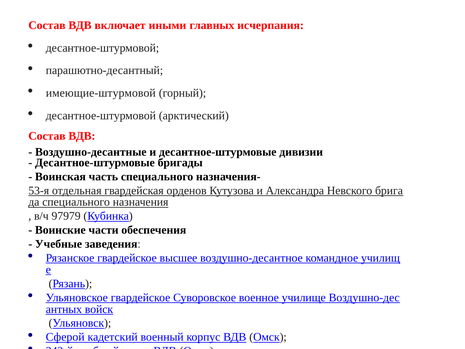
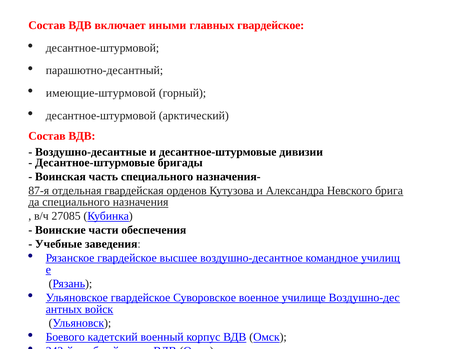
главных исчерпания: исчерпания -> гвардейское
53-я: 53-я -> 87-я
97979: 97979 -> 27085
Сферой: Сферой -> Боевого
